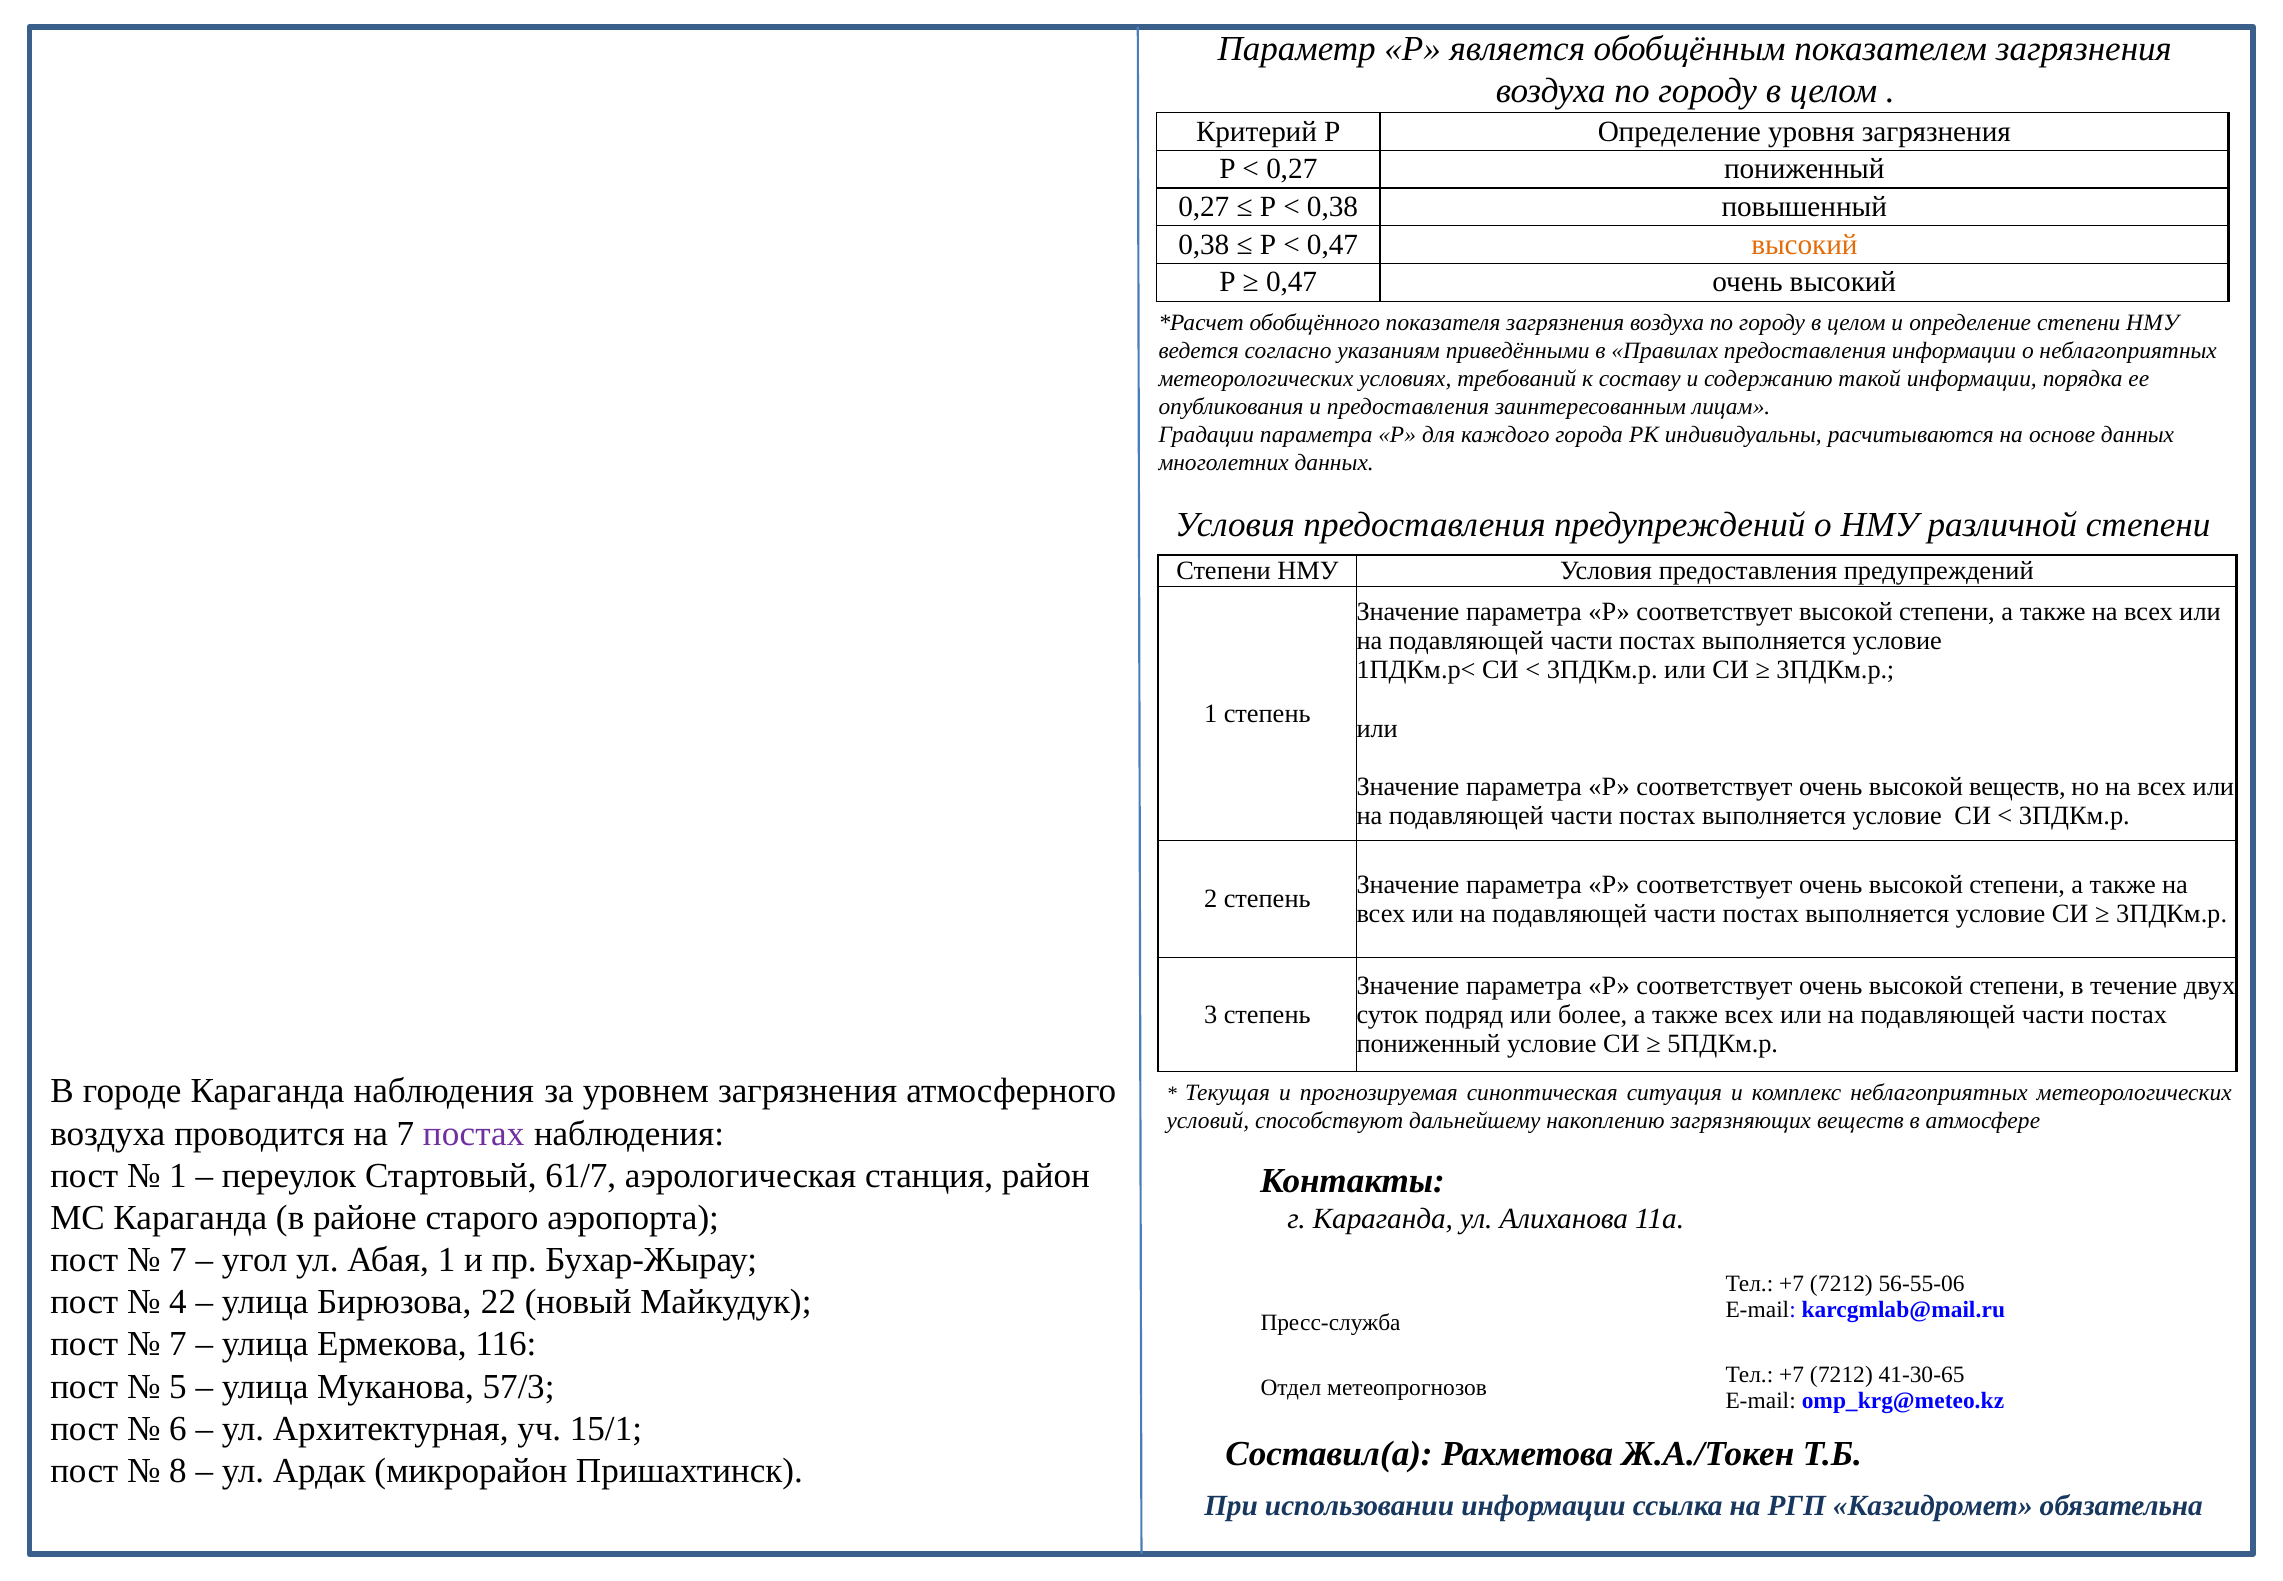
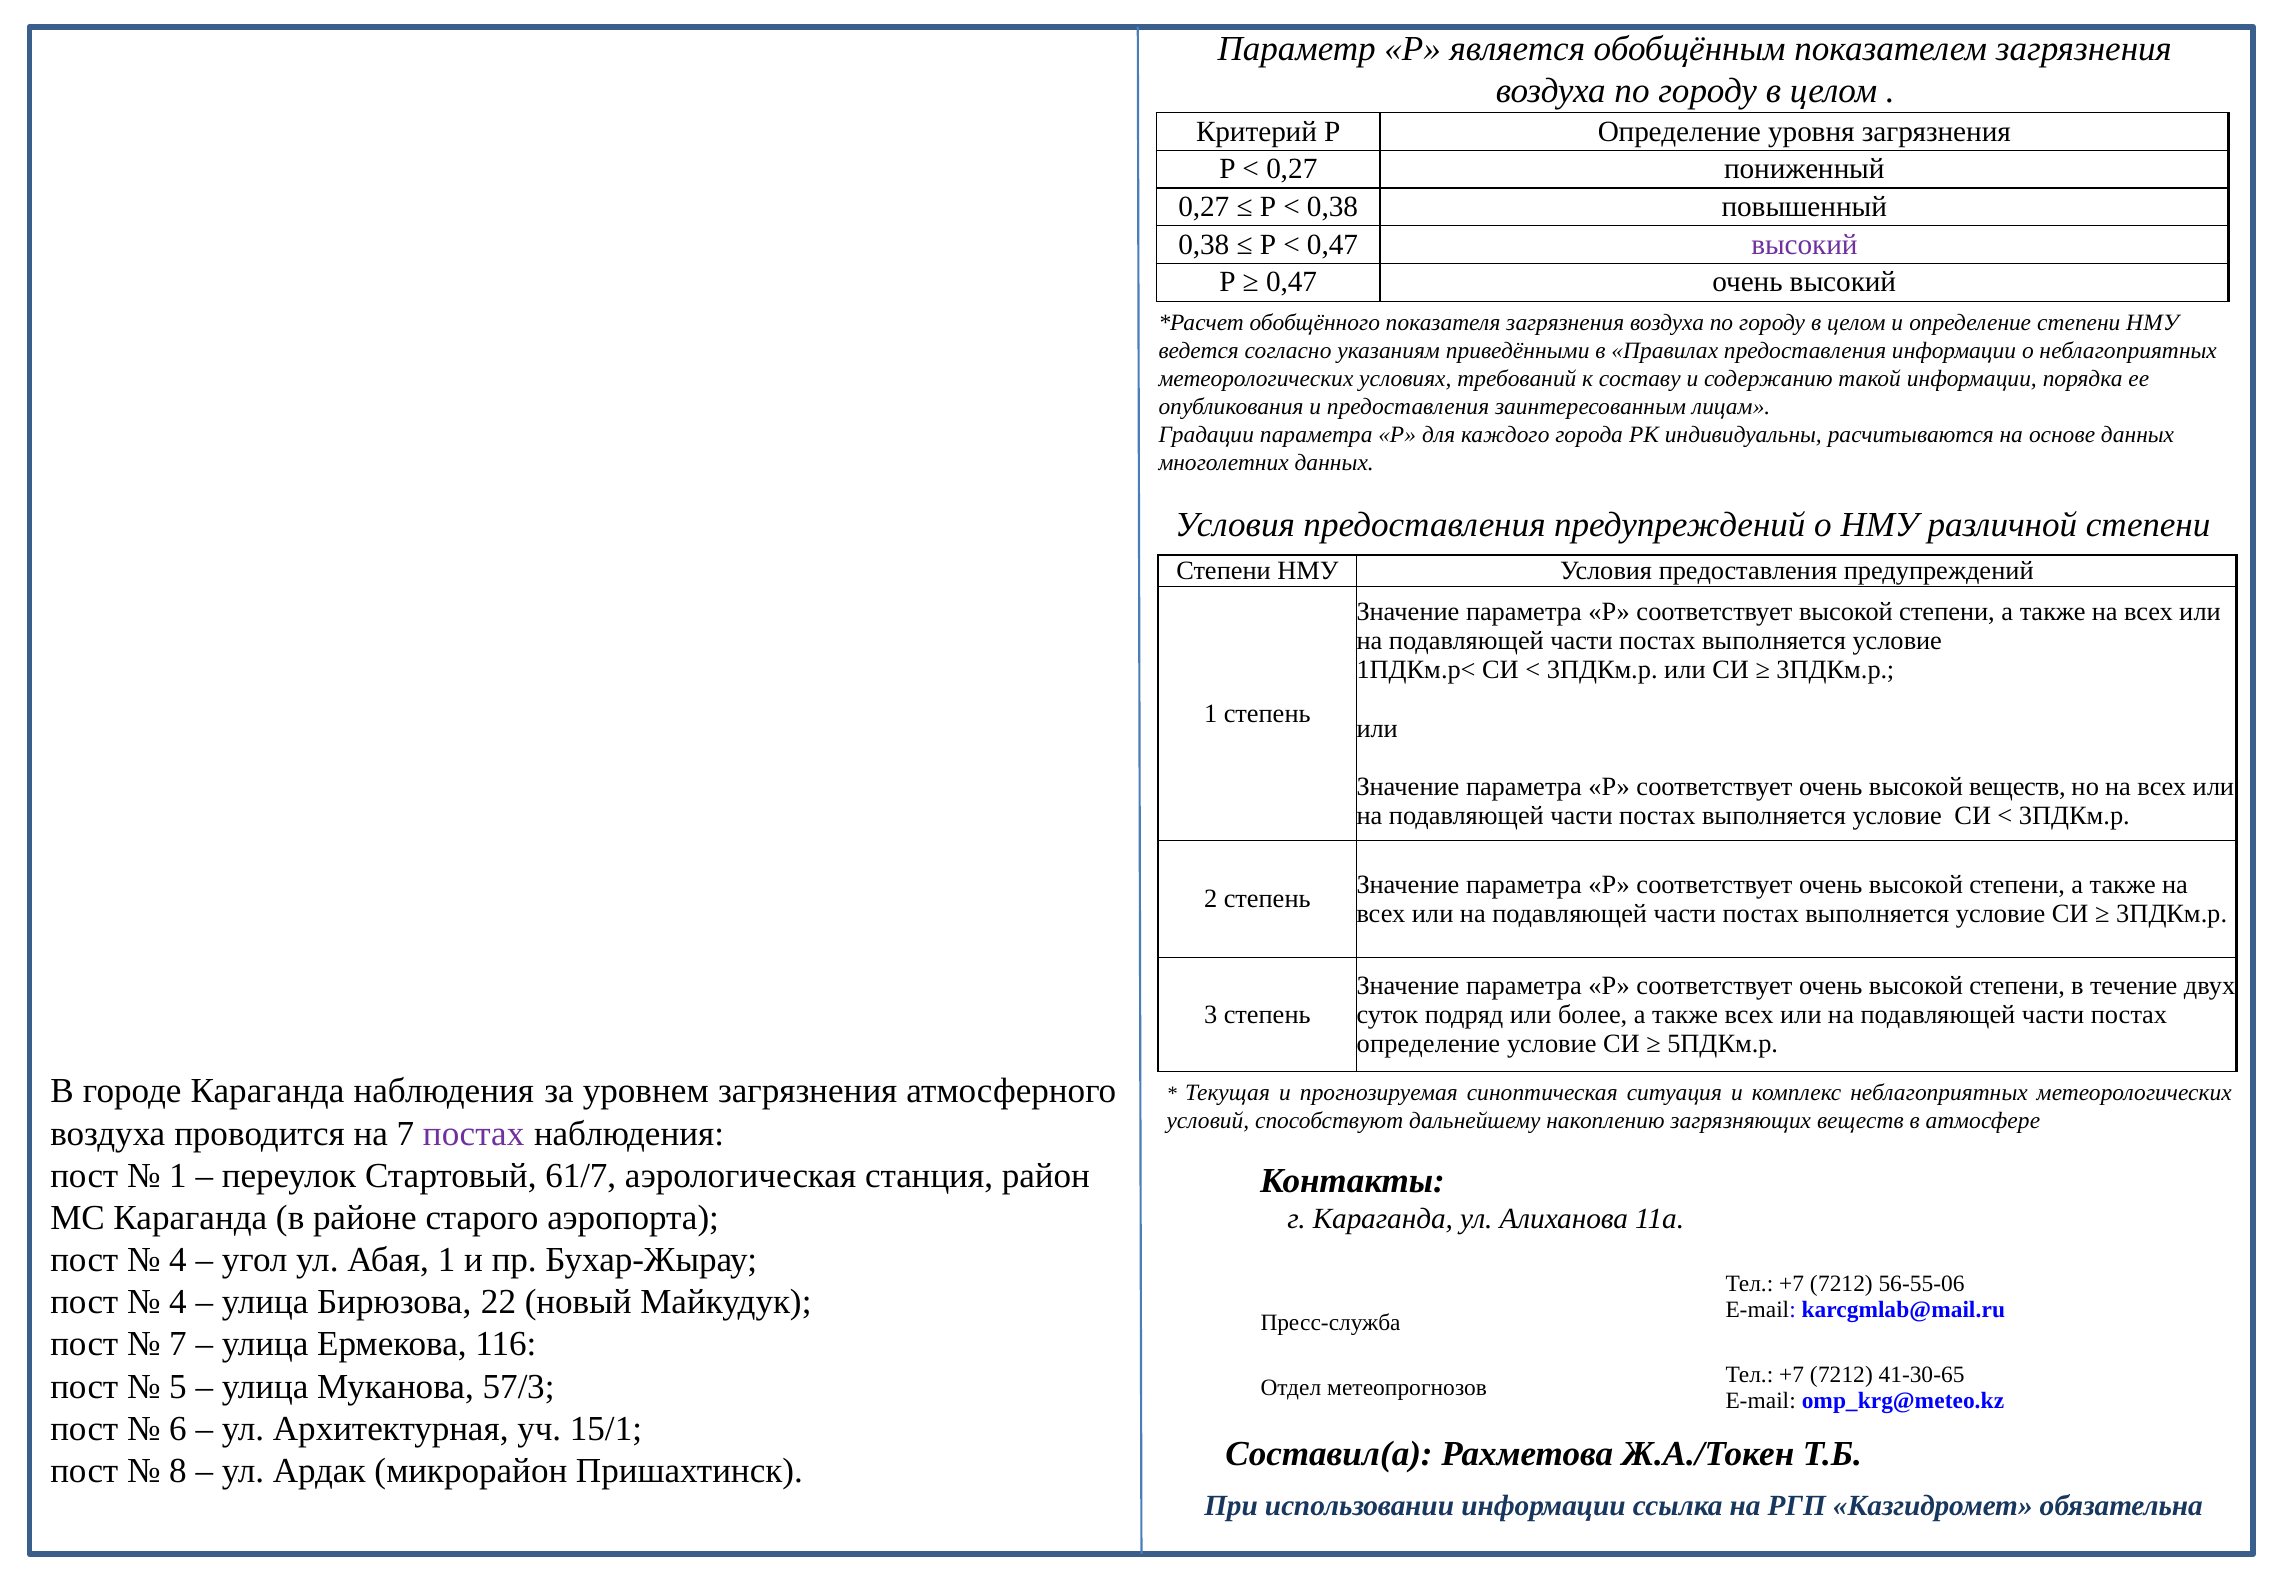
высокий at (1804, 244) colour: orange -> purple
пониженный at (1429, 1044): пониженный -> определение
7 at (178, 1260): 7 -> 4
